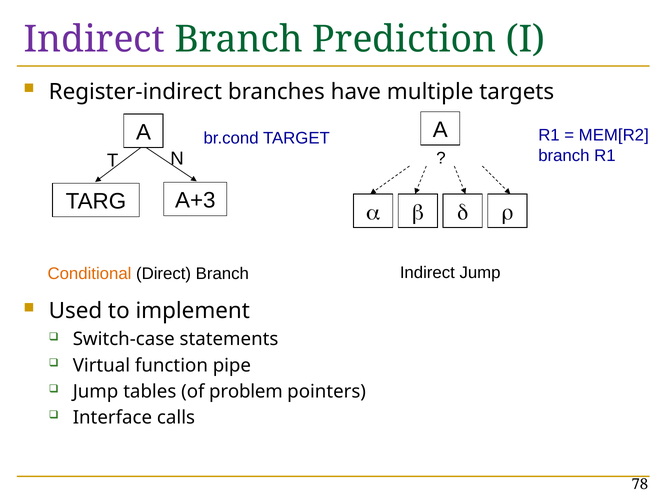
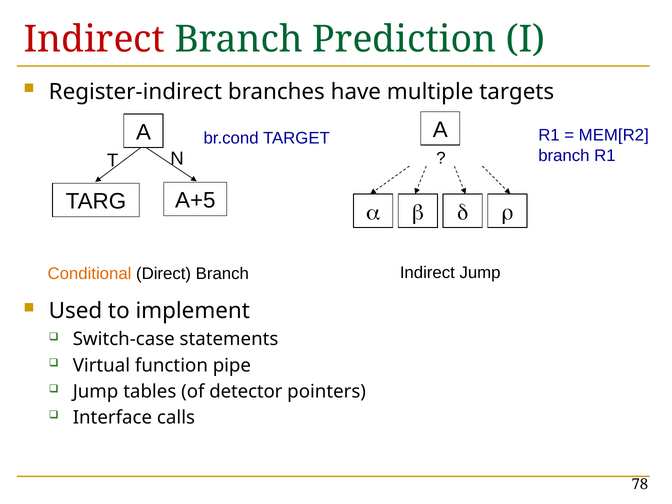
Indirect at (94, 40) colour: purple -> red
A+3: A+3 -> A+5
problem: problem -> detector
